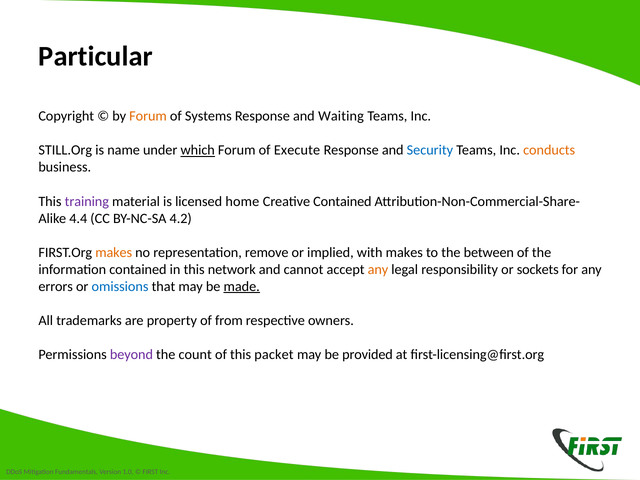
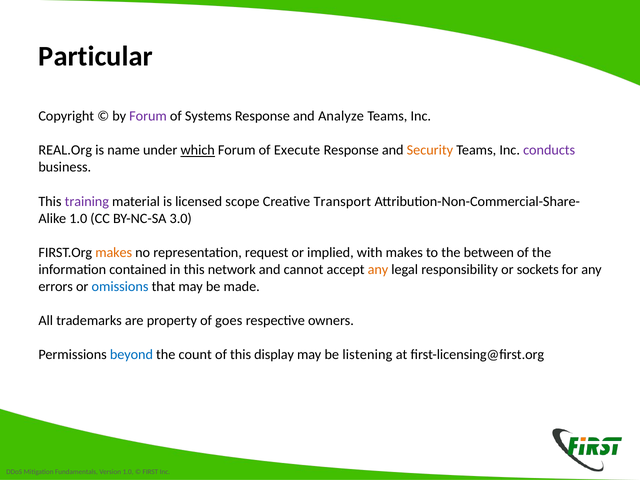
Forum at (148, 116) colour: orange -> purple
Waiting: Waiting -> Analyze
STILL.Org: STILL.Org -> REAL.Org
Security colour: blue -> orange
conducts colour: orange -> purple
home: home -> scope
Creative Contained: Contained -> Transport
4.4 at (78, 218): 4.4 -> 1.0
4.2: 4.2 -> 3.0
remove: remove -> request
made underline: present -> none
from: from -> goes
beyond colour: purple -> blue
packet: packet -> display
provided: provided -> listening
